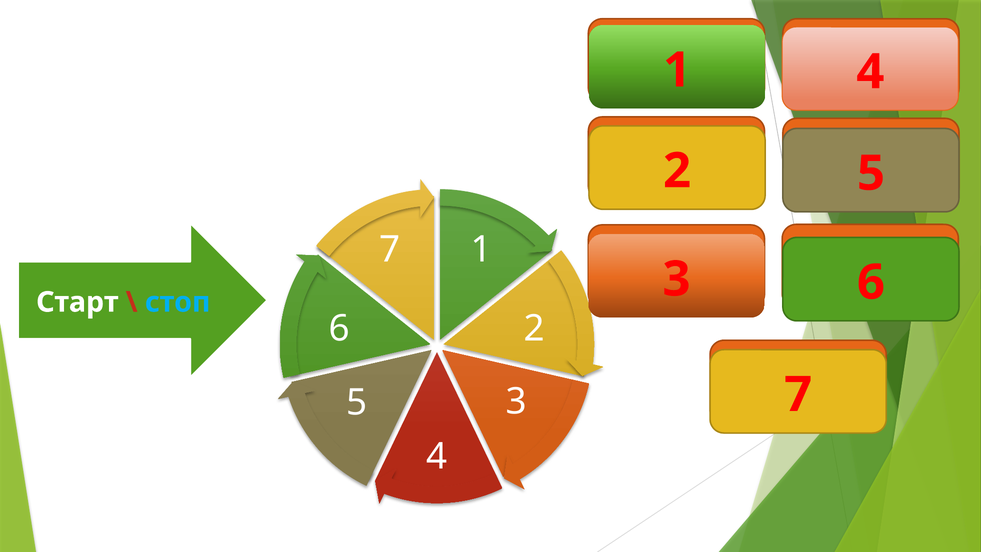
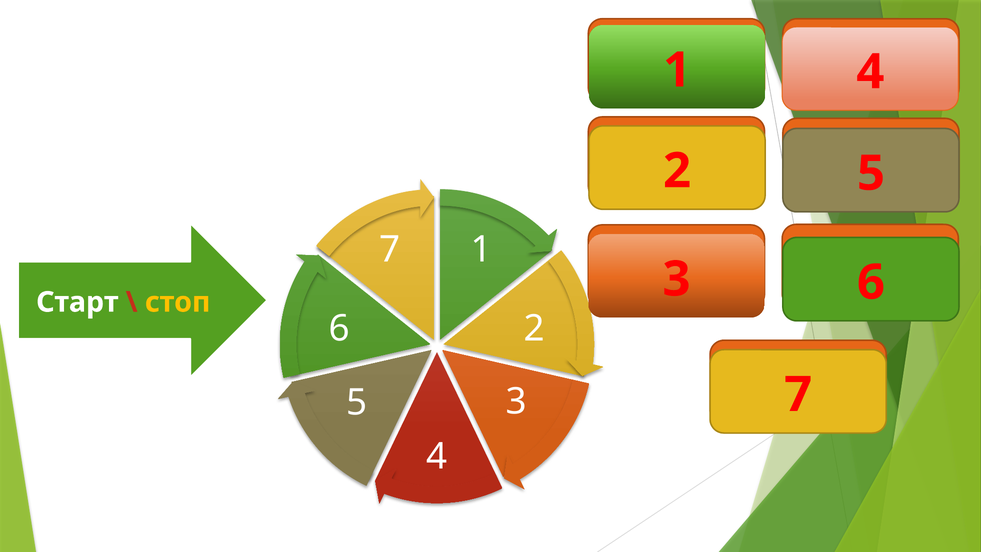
стоп colour: light blue -> yellow
